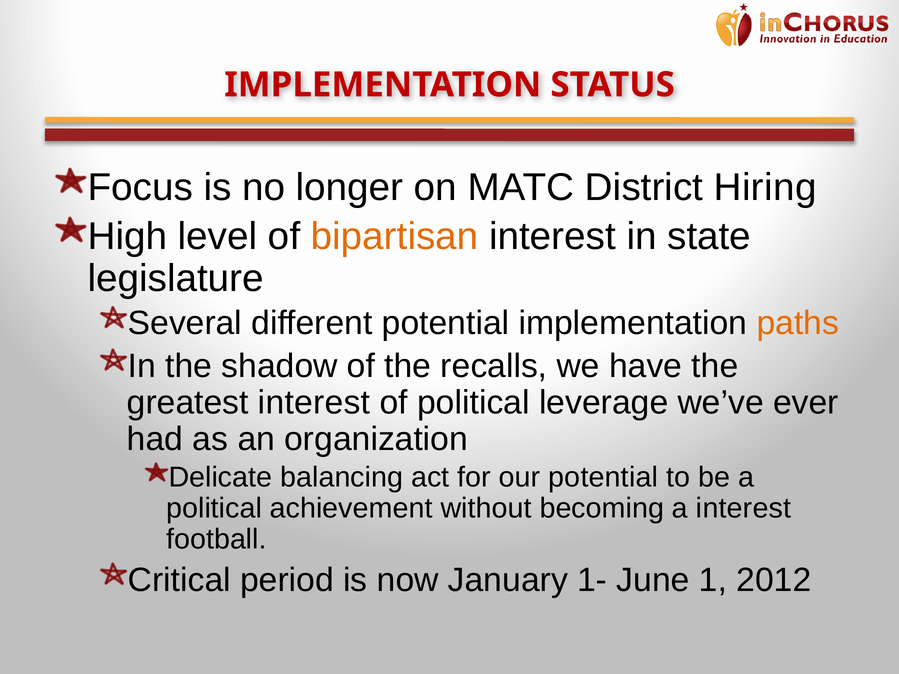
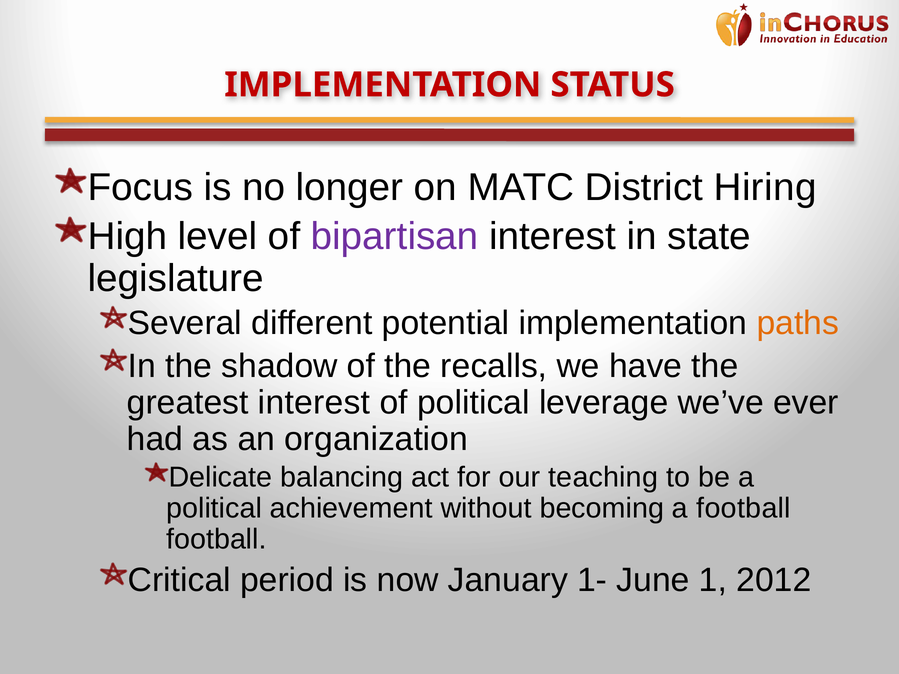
bipartisan colour: orange -> purple
our potential: potential -> teaching
a interest: interest -> football
